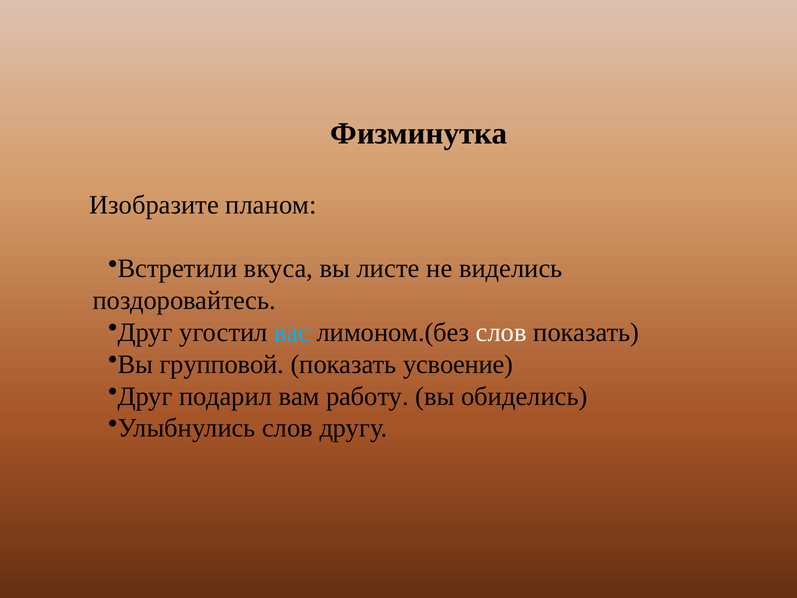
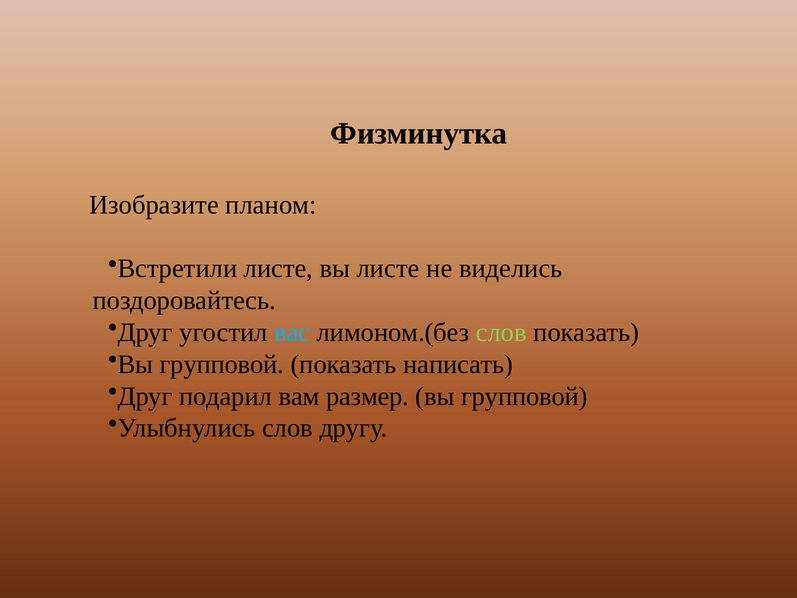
Встретили вкуса: вкуса -> листе
слов at (501, 332) colour: white -> light green
усвоение: усвоение -> написать
работу: работу -> размер
обиделись at (524, 396): обиделись -> групповой
